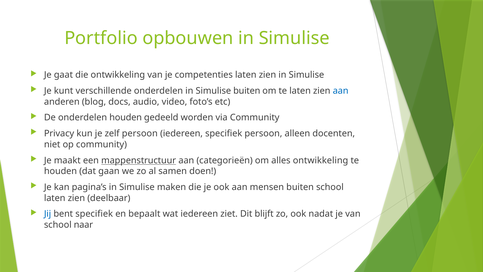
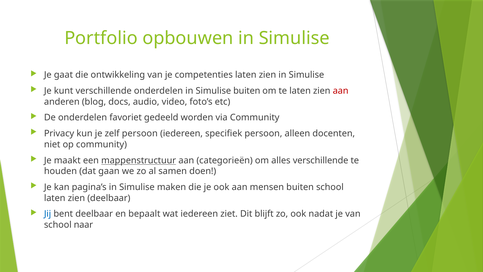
aan at (341, 91) colour: blue -> red
onderdelen houden: houden -> favoriet
alles ontwikkeling: ontwikkeling -> verschillende
bent specifiek: specifiek -> deelbaar
